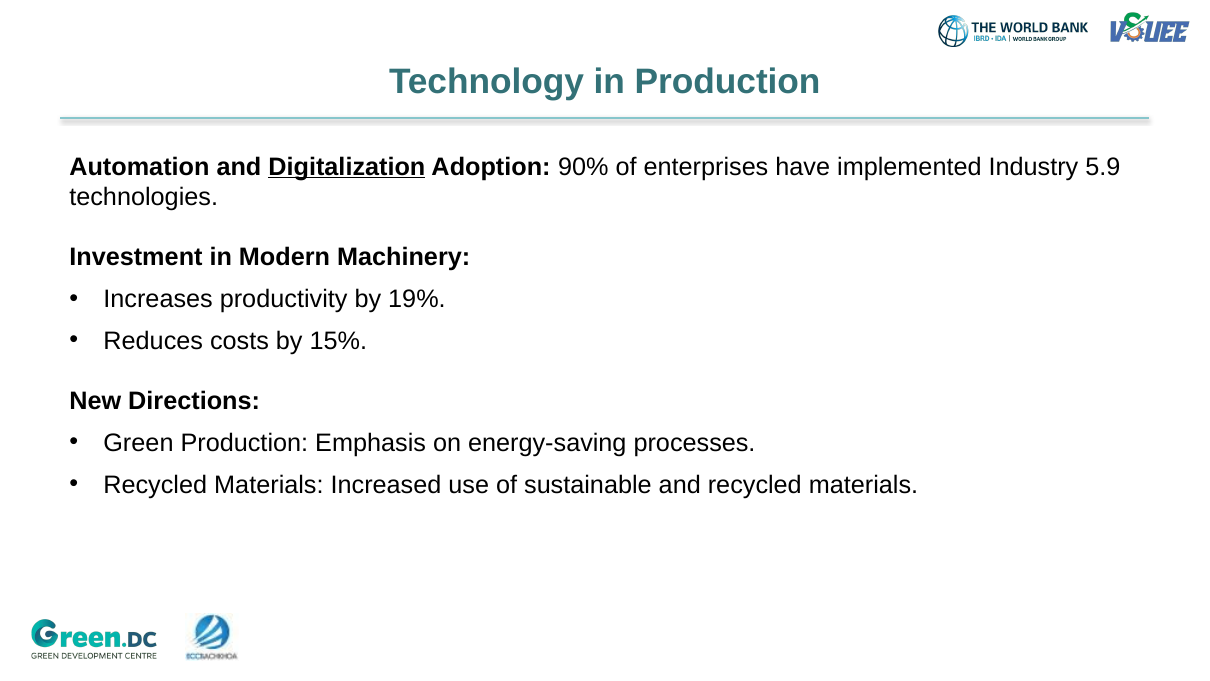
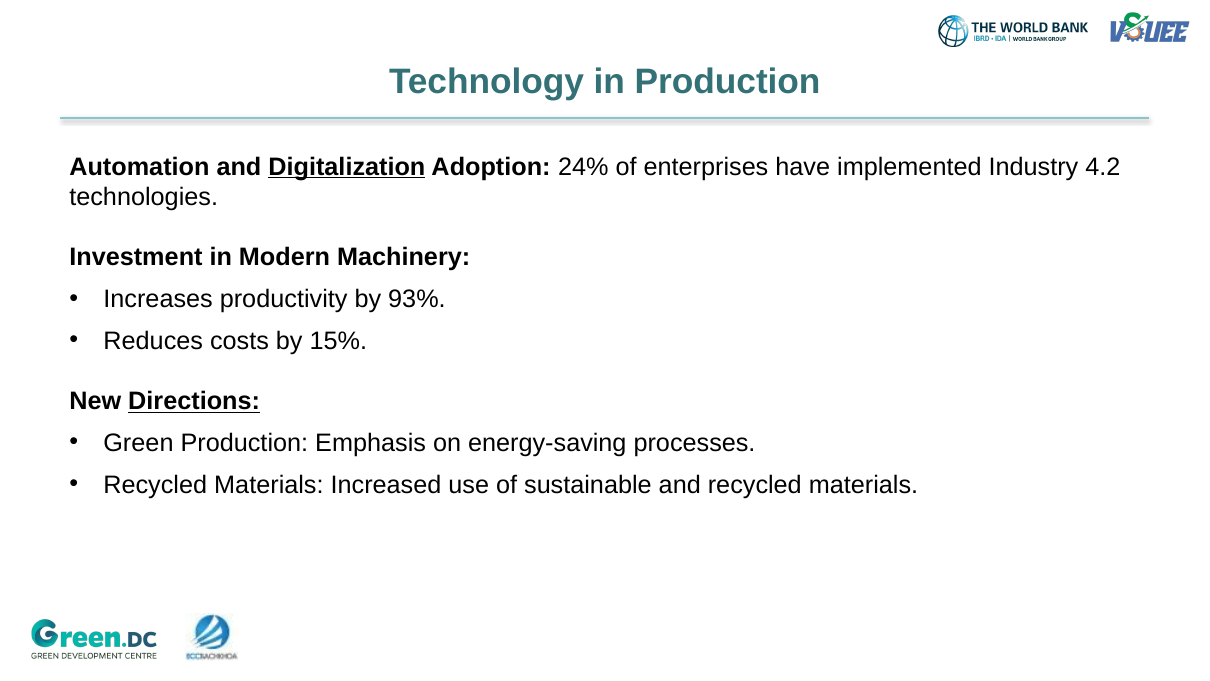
90%: 90% -> 24%
5.9: 5.9 -> 4.2
19%: 19% -> 93%
Directions underline: none -> present
